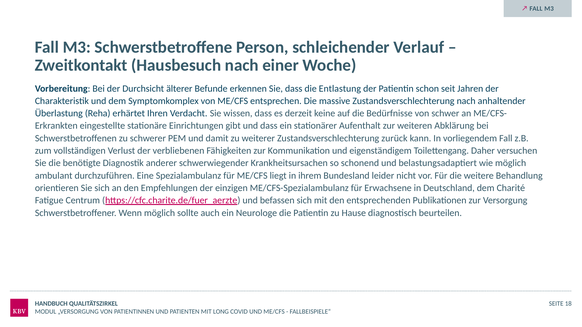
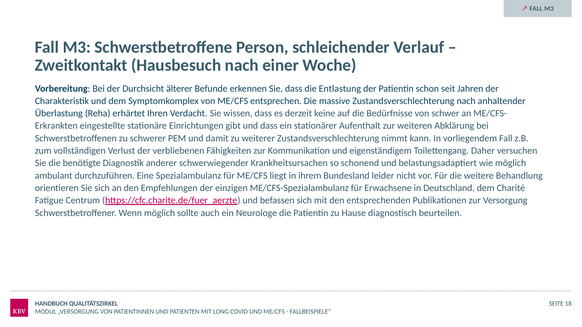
zurück: zurück -> nimmt
